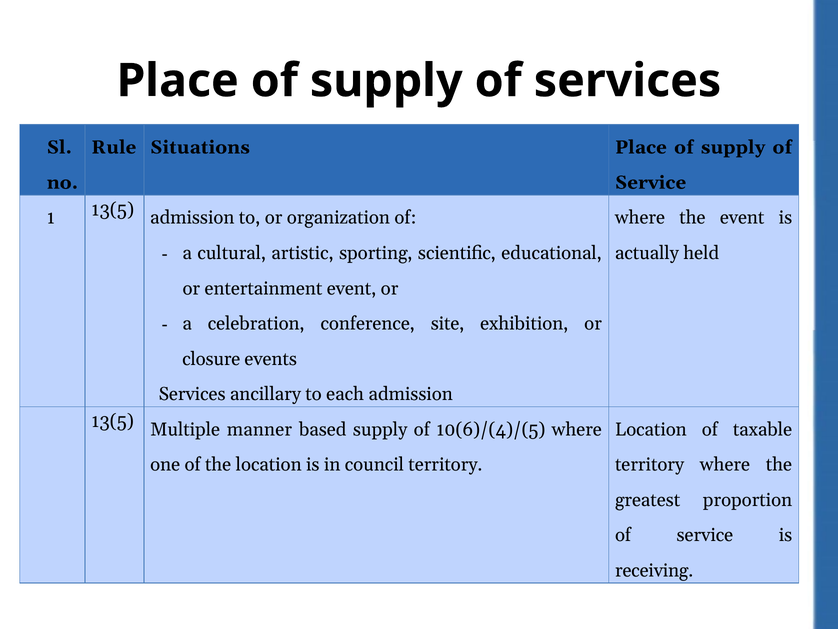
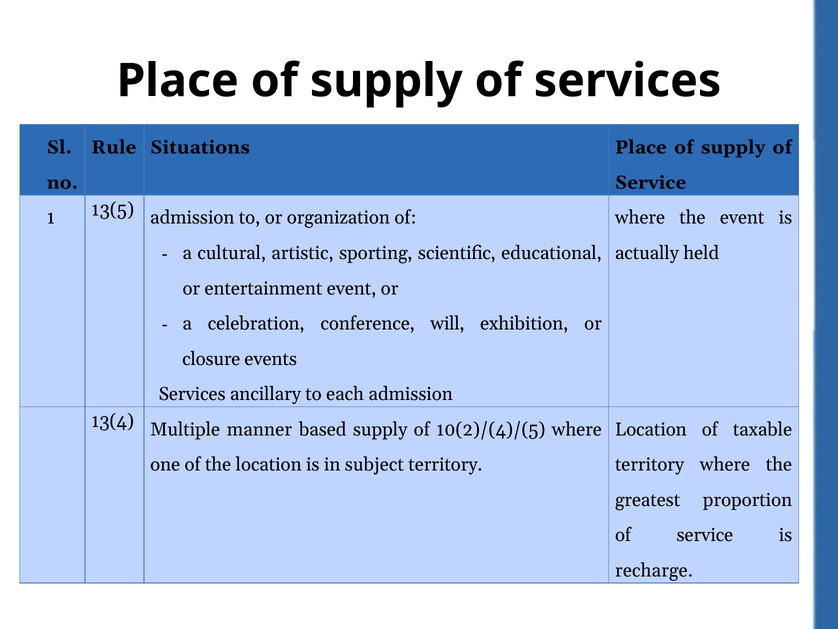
site: site -> will
13(5 at (113, 421): 13(5 -> 13(4
10(6)/(4)/(5: 10(6)/(4)/(5 -> 10(2)/(4)/(5
council: council -> subject
receiving: receiving -> recharge
